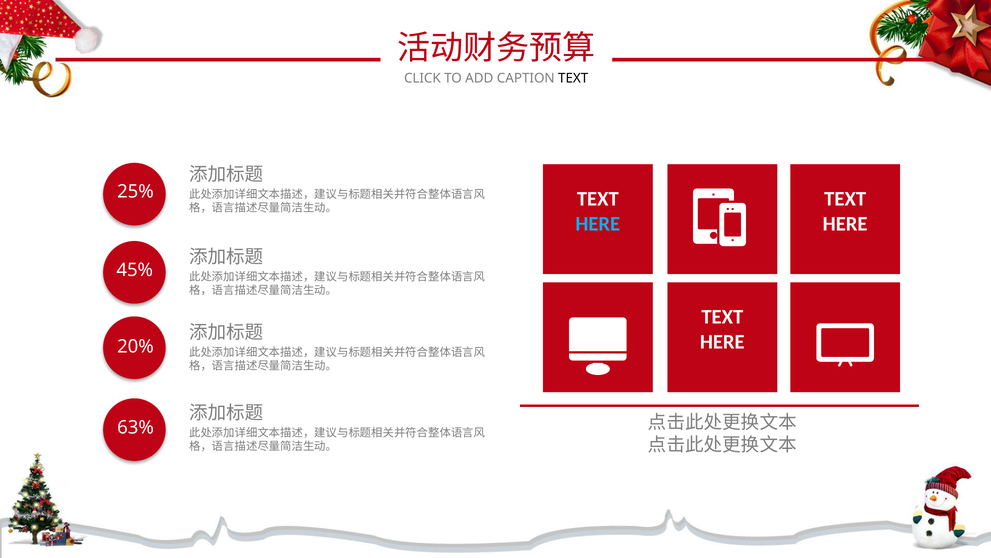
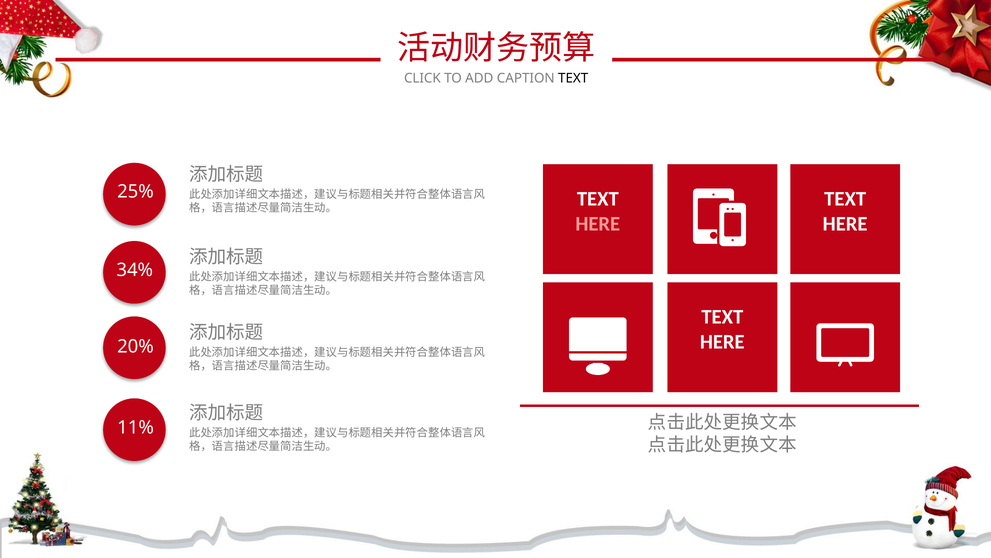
HERE at (598, 224) colour: light blue -> pink
45%: 45% -> 34%
63%: 63% -> 11%
